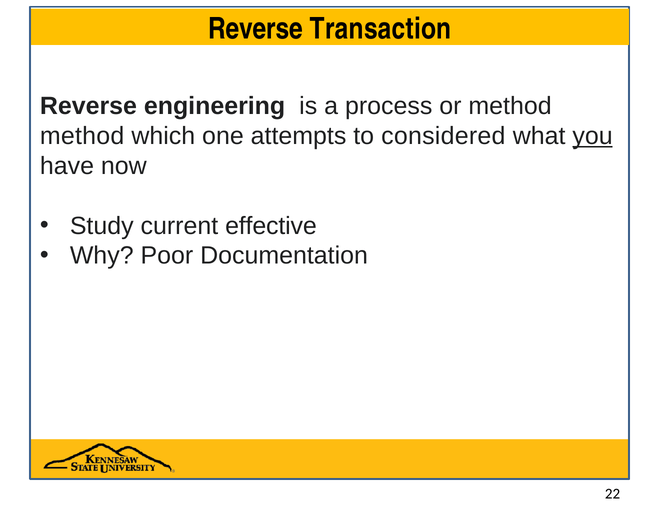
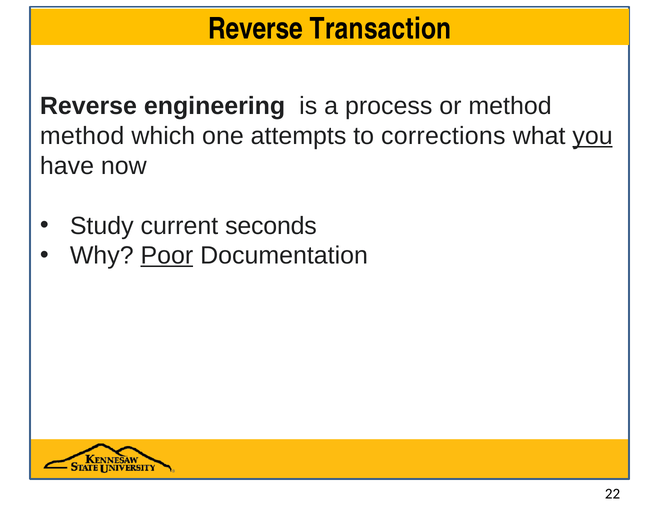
considered: considered -> corrections
effective: effective -> seconds
Poor underline: none -> present
